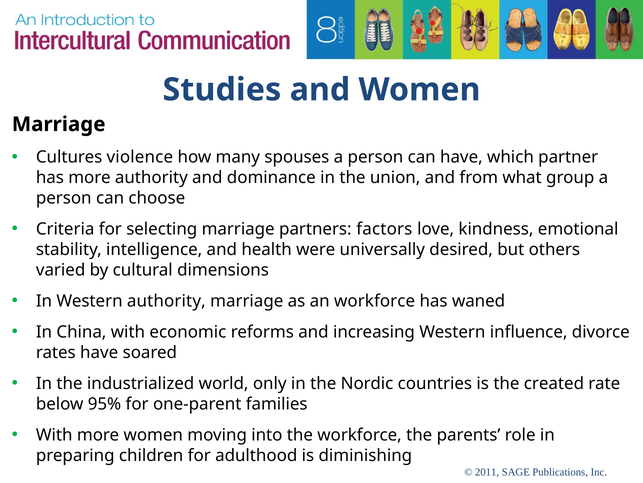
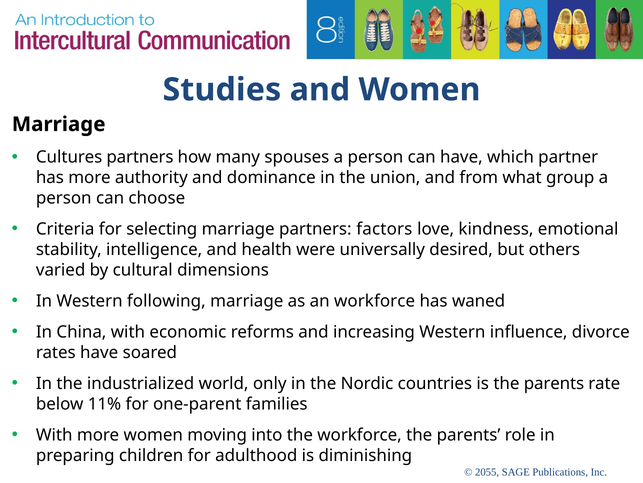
Cultures violence: violence -> partners
Western authority: authority -> following
is the created: created -> parents
95%: 95% -> 11%
2011: 2011 -> 2055
